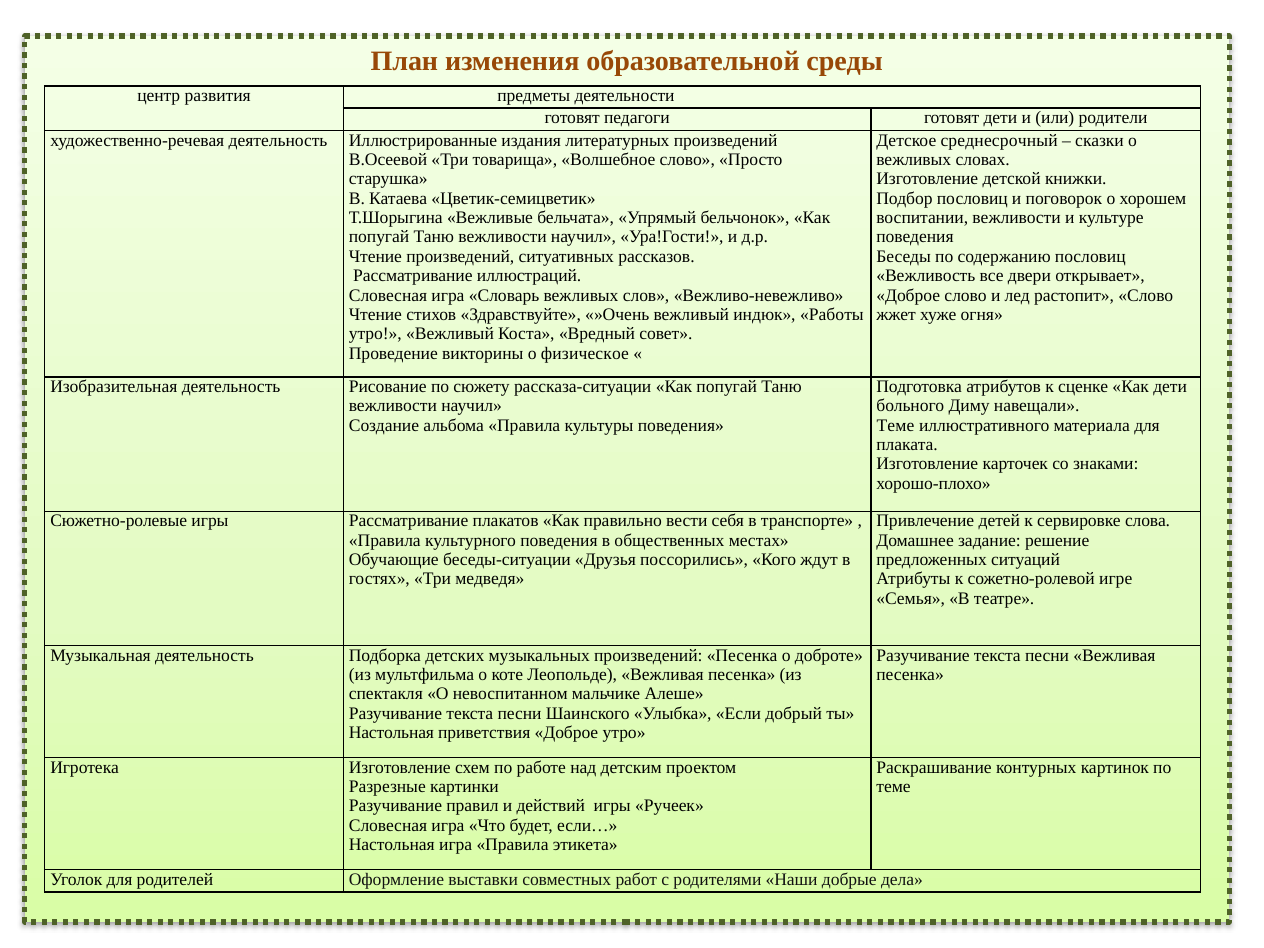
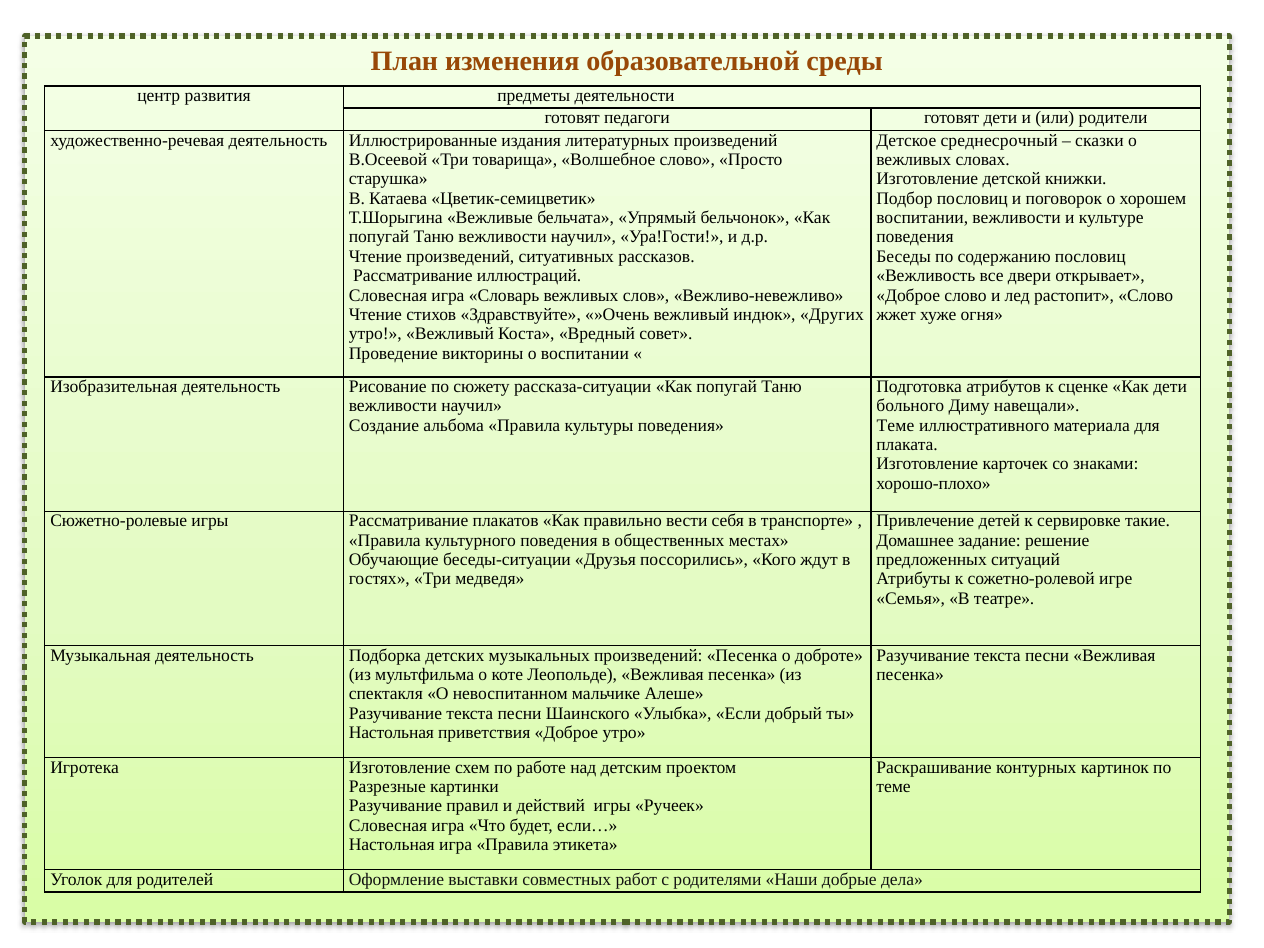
Работы: Работы -> Других
о физическое: физическое -> воспитании
слова: слова -> такие
